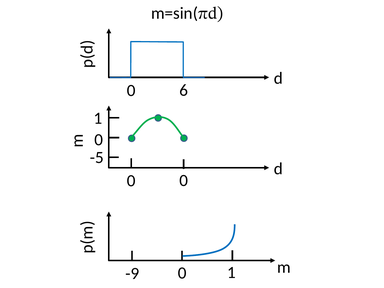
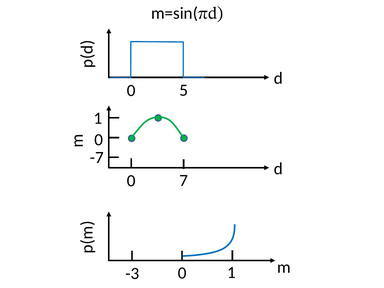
6: 6 -> 5
-5: -5 -> -7
0 at (184, 180): 0 -> 7
-9: -9 -> -3
